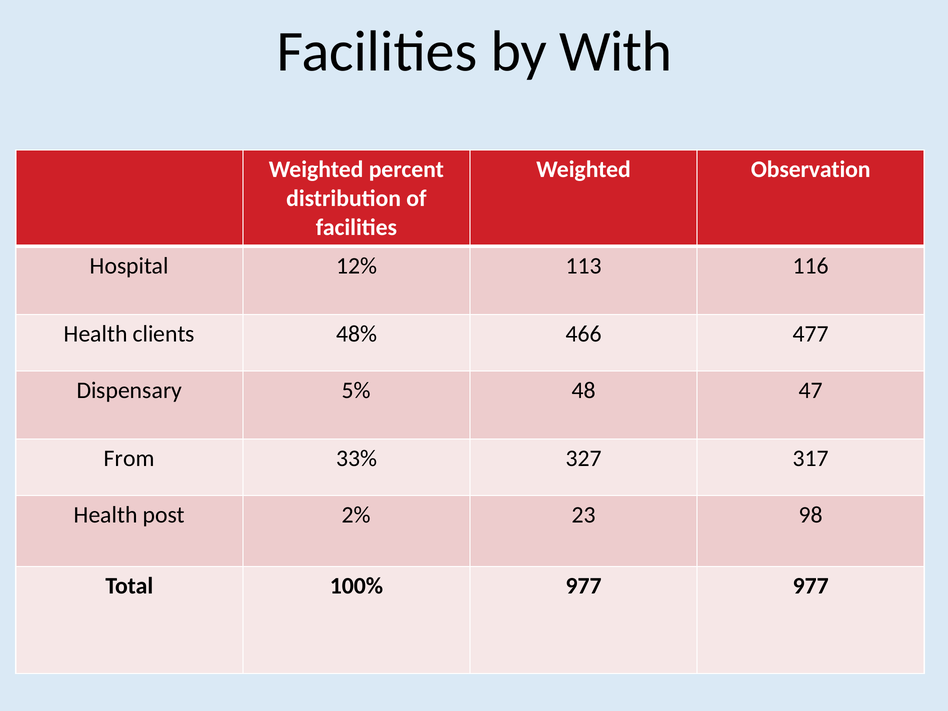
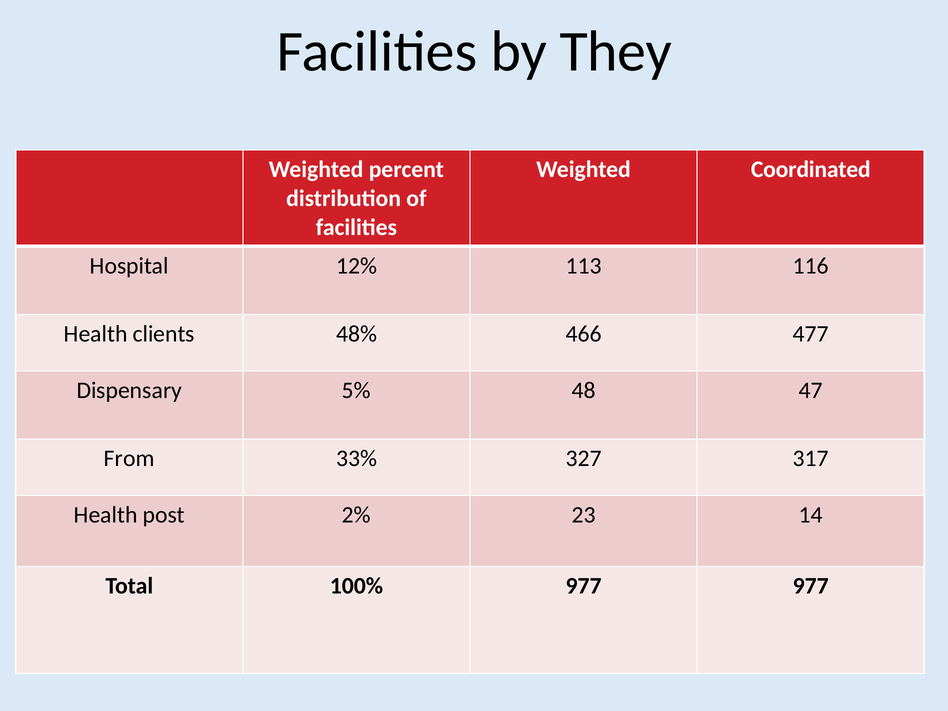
With: With -> They
Observation: Observation -> Coordinated
98: 98 -> 14
